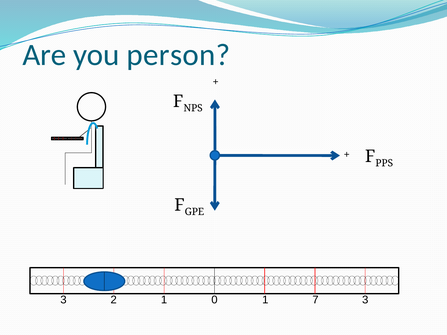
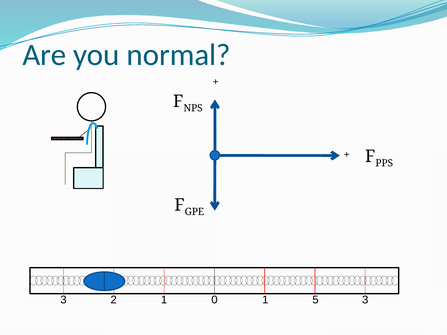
person: person -> normal
7: 7 -> 5
